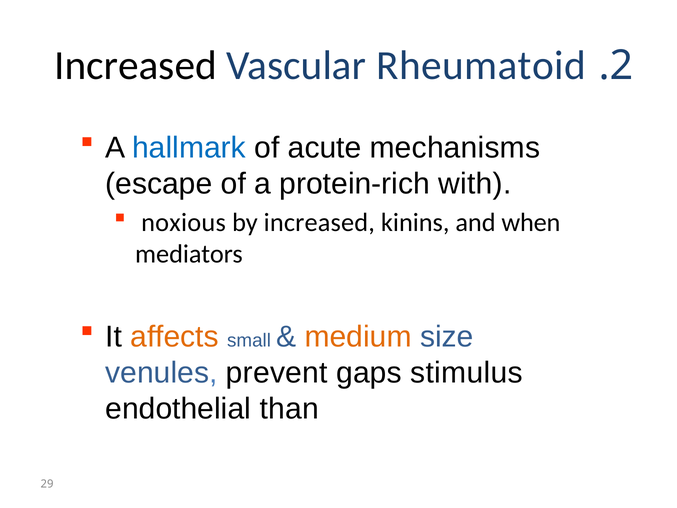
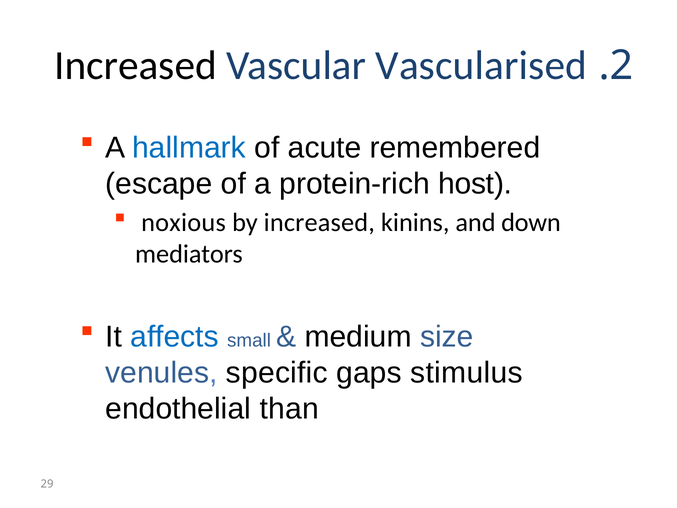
Rheumatoid: Rheumatoid -> Vascularised
mechanisms: mechanisms -> remembered
with: with -> host
when: when -> down
affects colour: orange -> blue
medium colour: orange -> black
prevent: prevent -> specific
